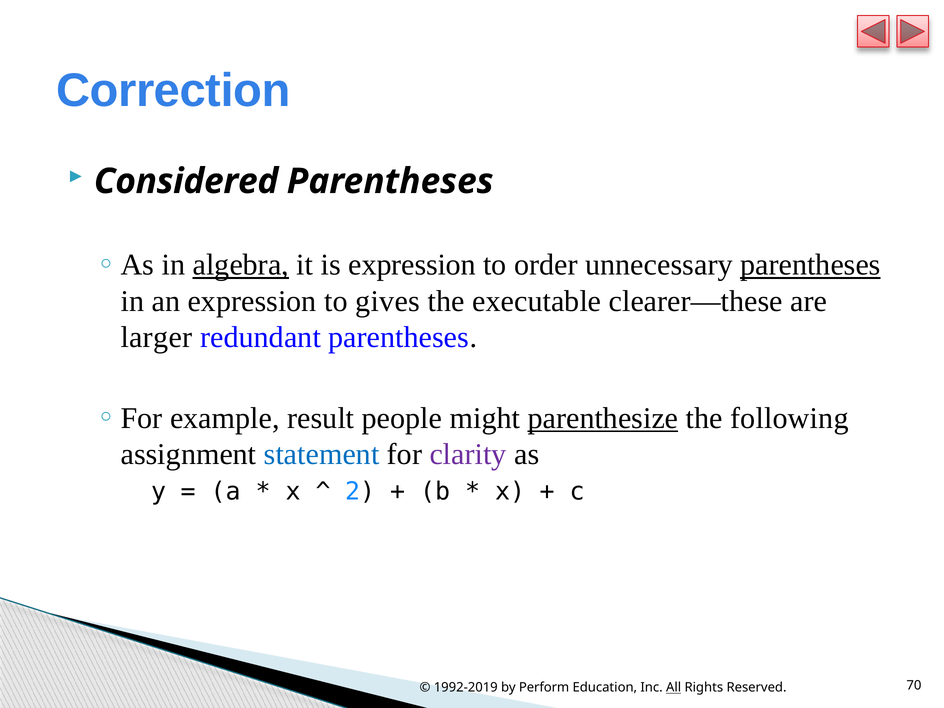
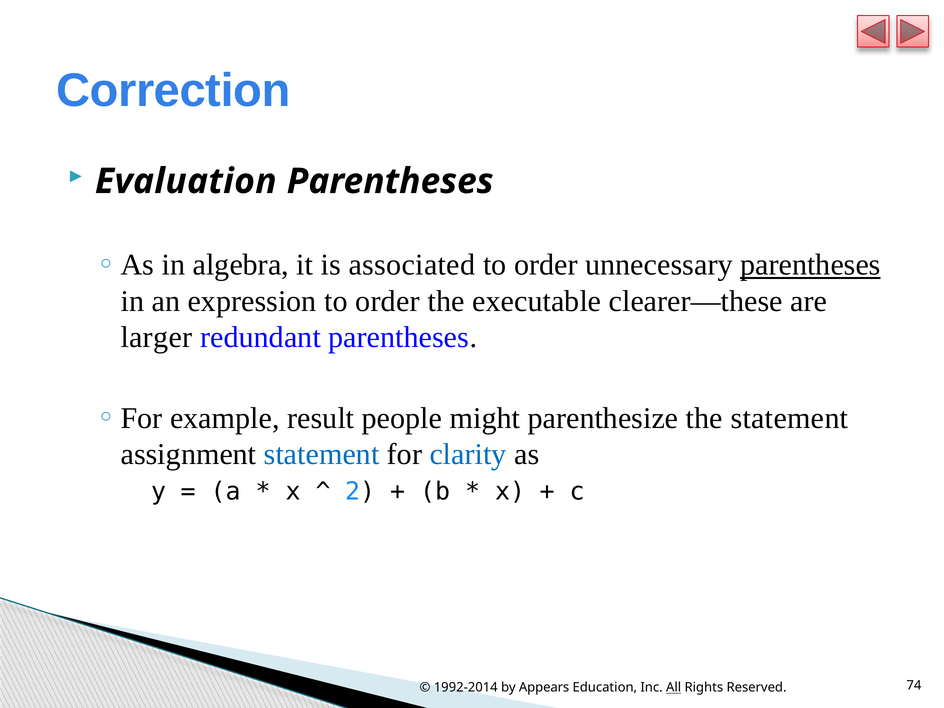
Considered: Considered -> Evaluation
algebra underline: present -> none
is expression: expression -> associated
expression to gives: gives -> order
parenthesize underline: present -> none
the following: following -> statement
clarity colour: purple -> blue
1992-2019: 1992-2019 -> 1992-2014
Perform: Perform -> Appears
70: 70 -> 74
